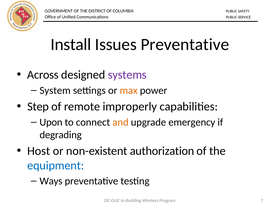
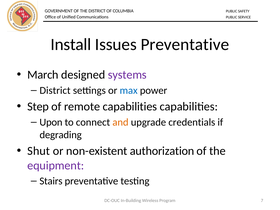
Across: Across -> March
System at (55, 90): System -> District
max colour: orange -> blue
remote improperly: improperly -> capabilities
emergency: emergency -> credentials
Host: Host -> Shut
equipment colour: blue -> purple
Ways: Ways -> Stairs
